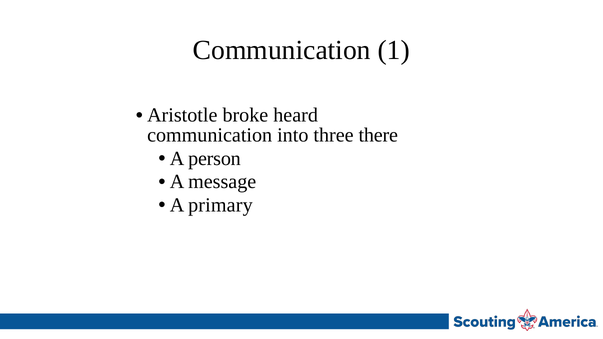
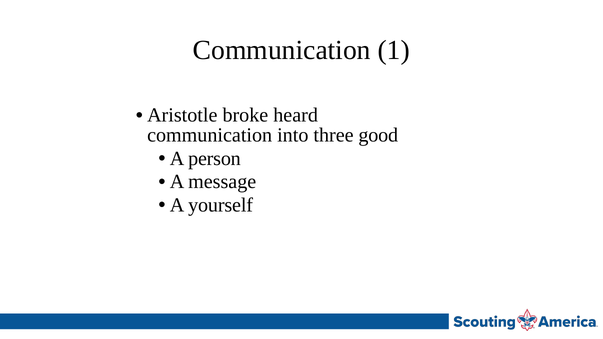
there: there -> good
primary: primary -> yourself
